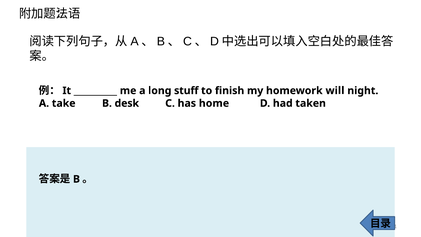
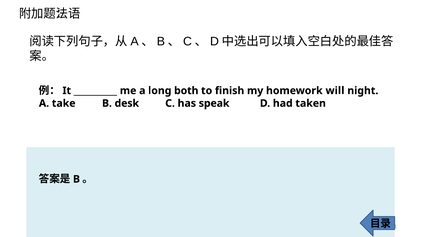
stuff: stuff -> both
home: home -> speak
